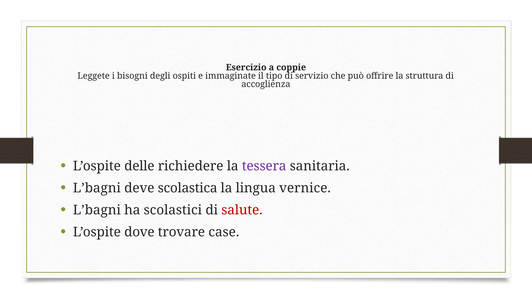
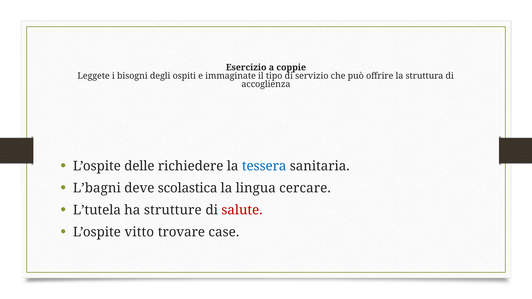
tessera colour: purple -> blue
vernice: vernice -> cercare
L’bagni at (97, 210): L’bagni -> L’tutela
scolastici: scolastici -> strutture
dove: dove -> vitto
